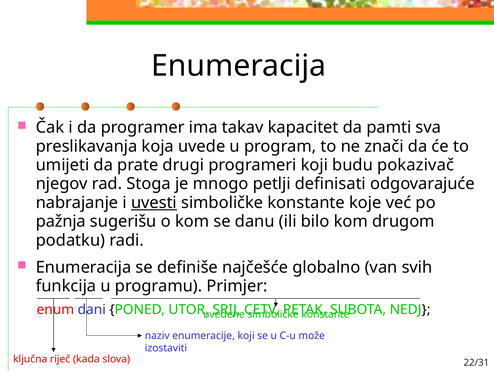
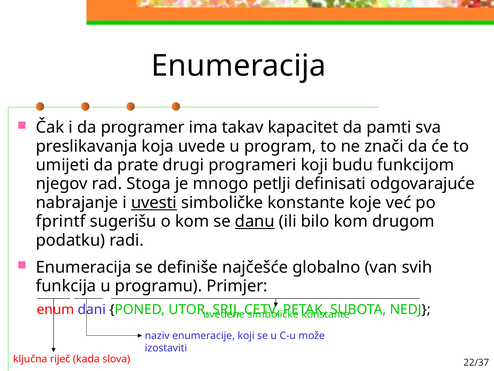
pokazivač: pokazivač -> funkcijom
pažnja: pažnja -> fprintf
danu underline: none -> present
22/31: 22/31 -> 22/37
